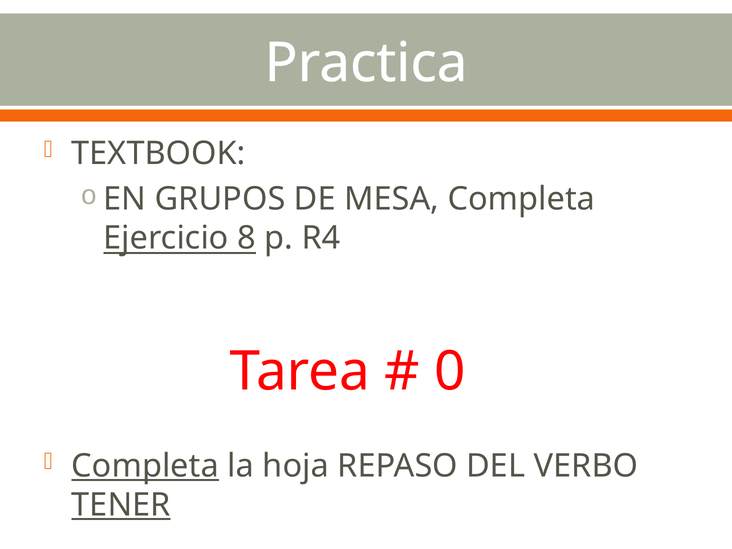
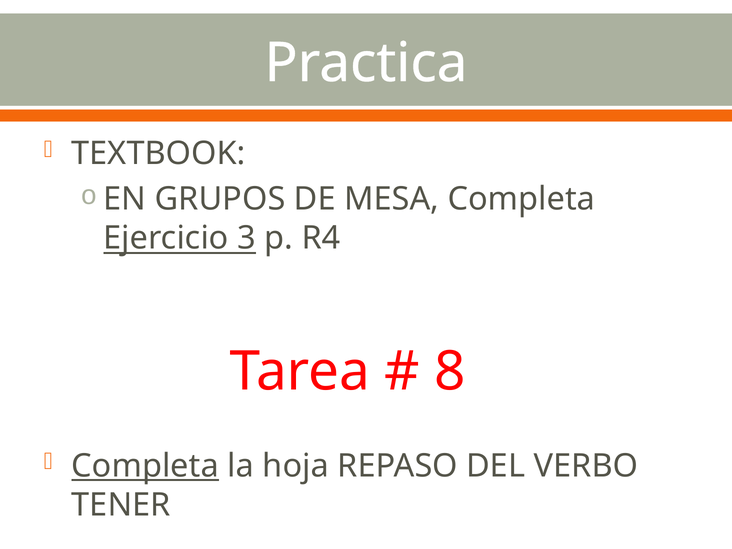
8: 8 -> 3
0: 0 -> 8
TENER underline: present -> none
